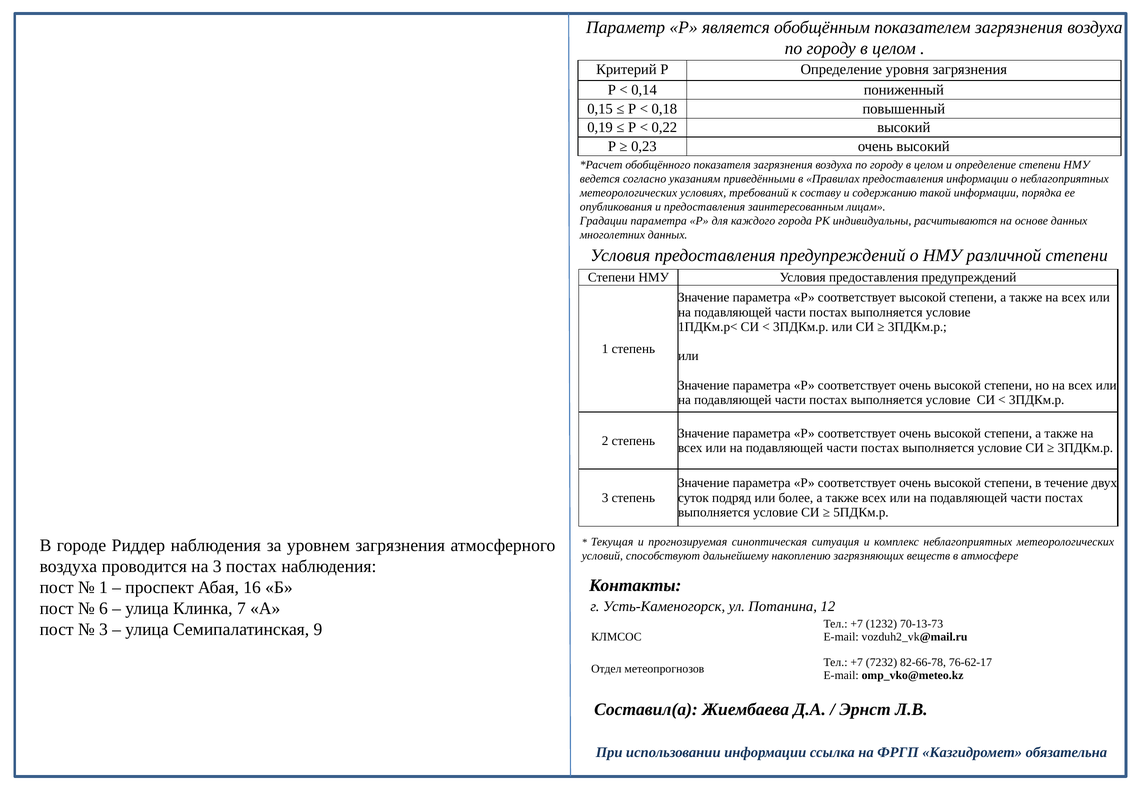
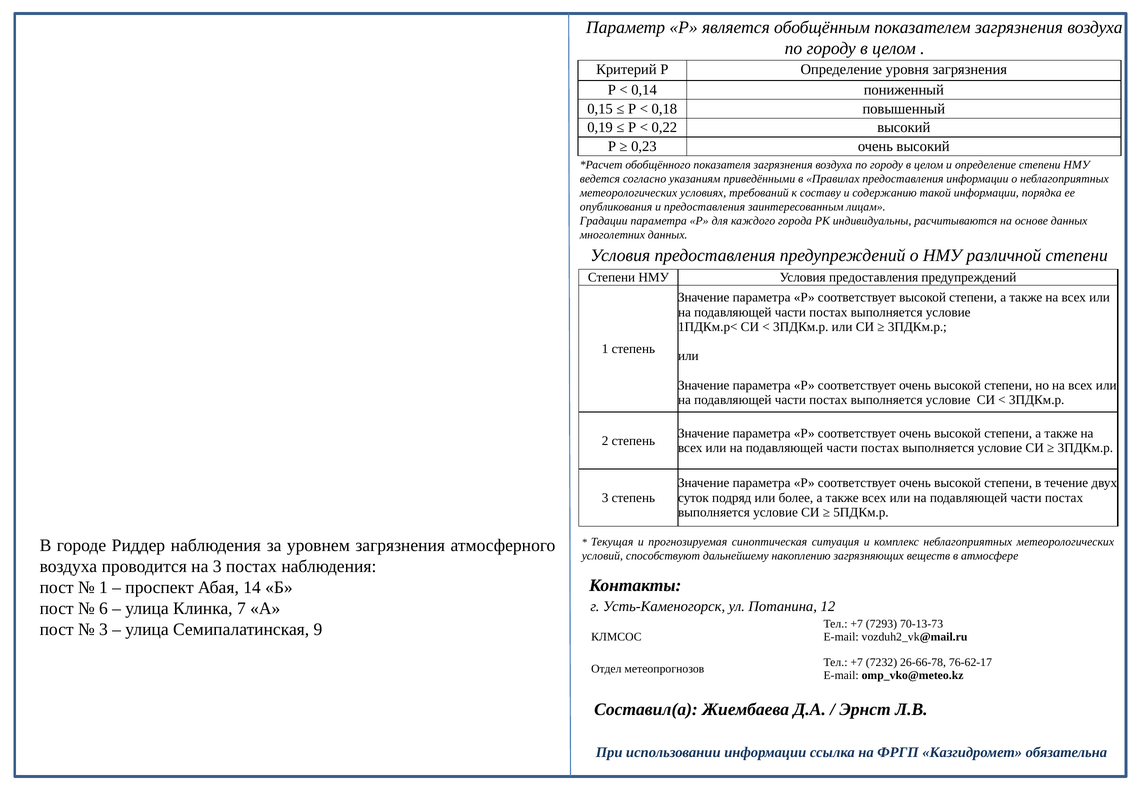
16: 16 -> 14
1232: 1232 -> 7293
82-66-78: 82-66-78 -> 26-66-78
